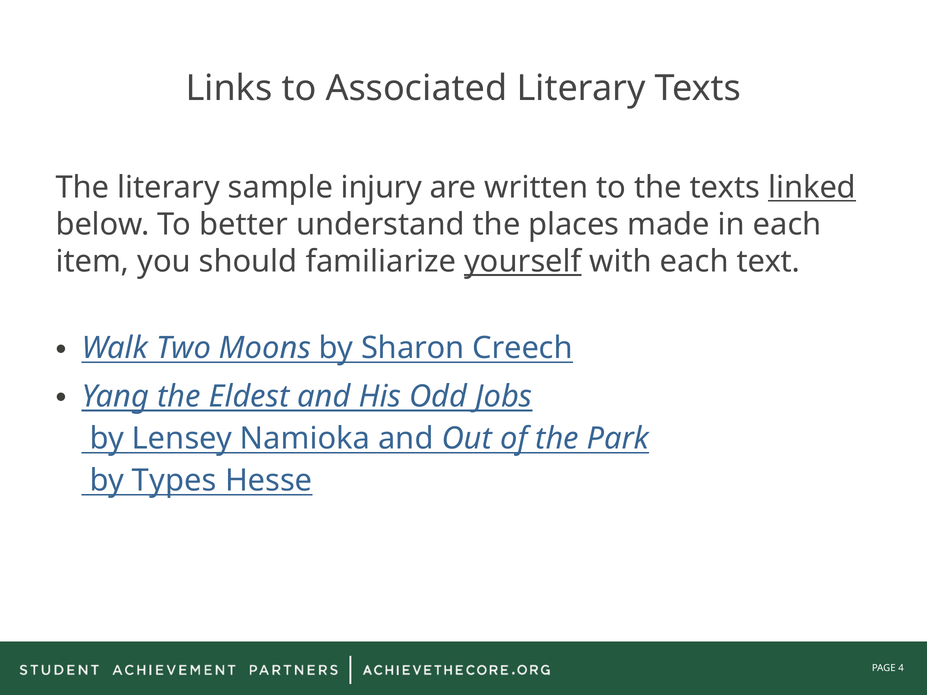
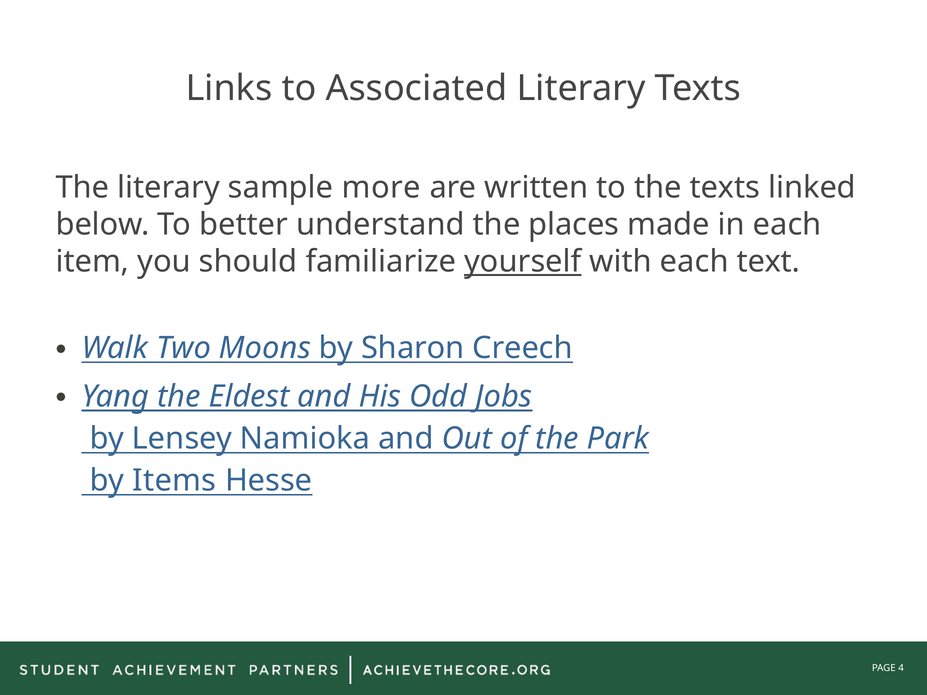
injury: injury -> more
linked underline: present -> none
Types: Types -> Items
